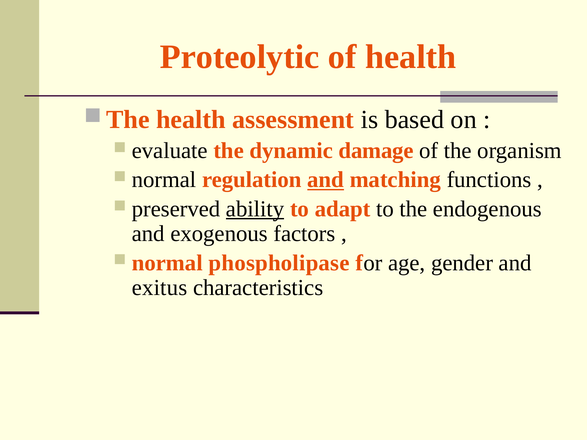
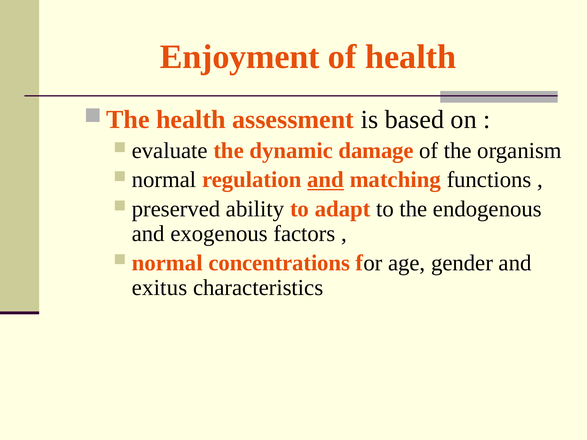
Proteolytic: Proteolytic -> Enjoyment
ability underline: present -> none
phospholipase: phospholipase -> concentrations
